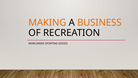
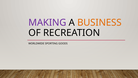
MAKING colour: orange -> purple
